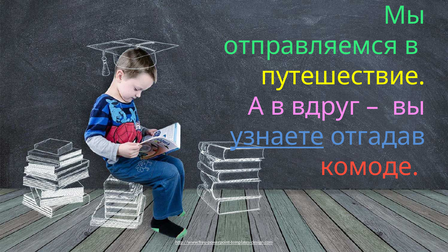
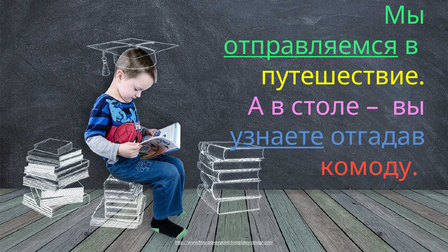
отправляемся underline: none -> present
вдруг: вдруг -> столе
комоде: комоде -> комоду
